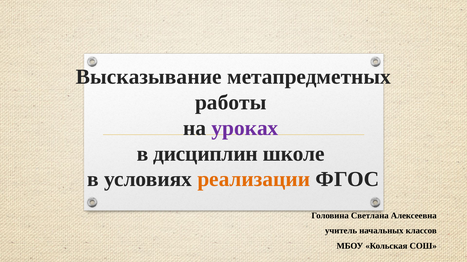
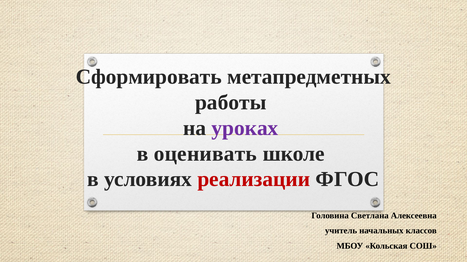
Высказывание: Высказывание -> Сформировать
дисциплин: дисциплин -> оценивать
реализации colour: orange -> red
